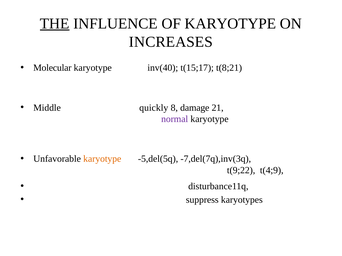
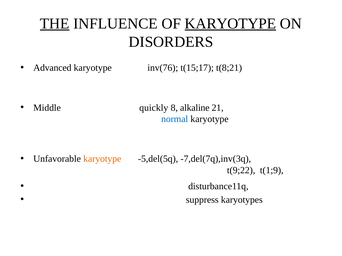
KARYOTYPE at (230, 24) underline: none -> present
INCREASES: INCREASES -> DISORDERS
Molecular: Molecular -> Advanced
inv(40: inv(40 -> inv(76
damage: damage -> alkaline
normal colour: purple -> blue
t(4;9: t(4;9 -> t(1;9
